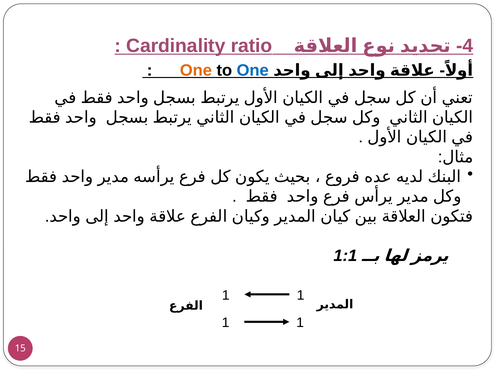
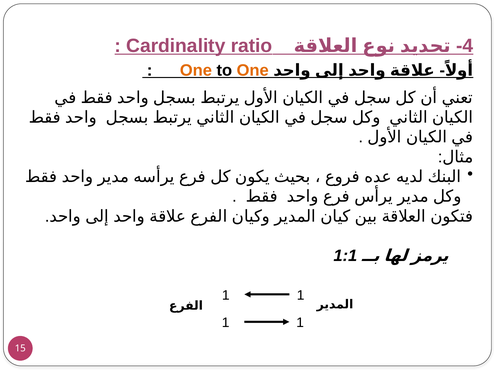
One at (253, 70) colour: blue -> orange
